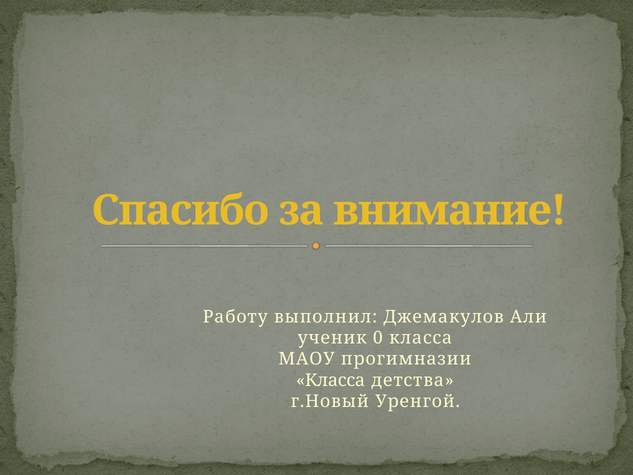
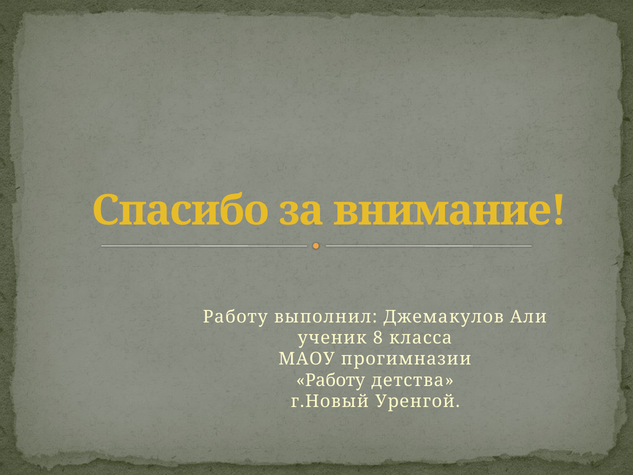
0: 0 -> 8
Класса at (331, 380): Класса -> Работу
